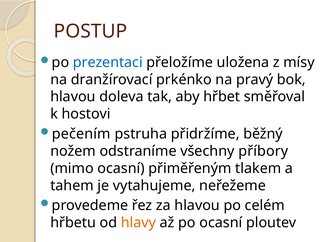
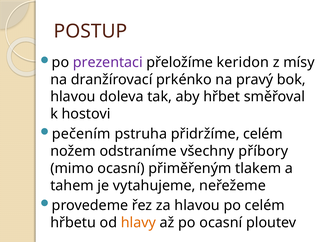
prezentaci colour: blue -> purple
uložena: uložena -> keridon
přidržíme běžný: běžný -> celém
